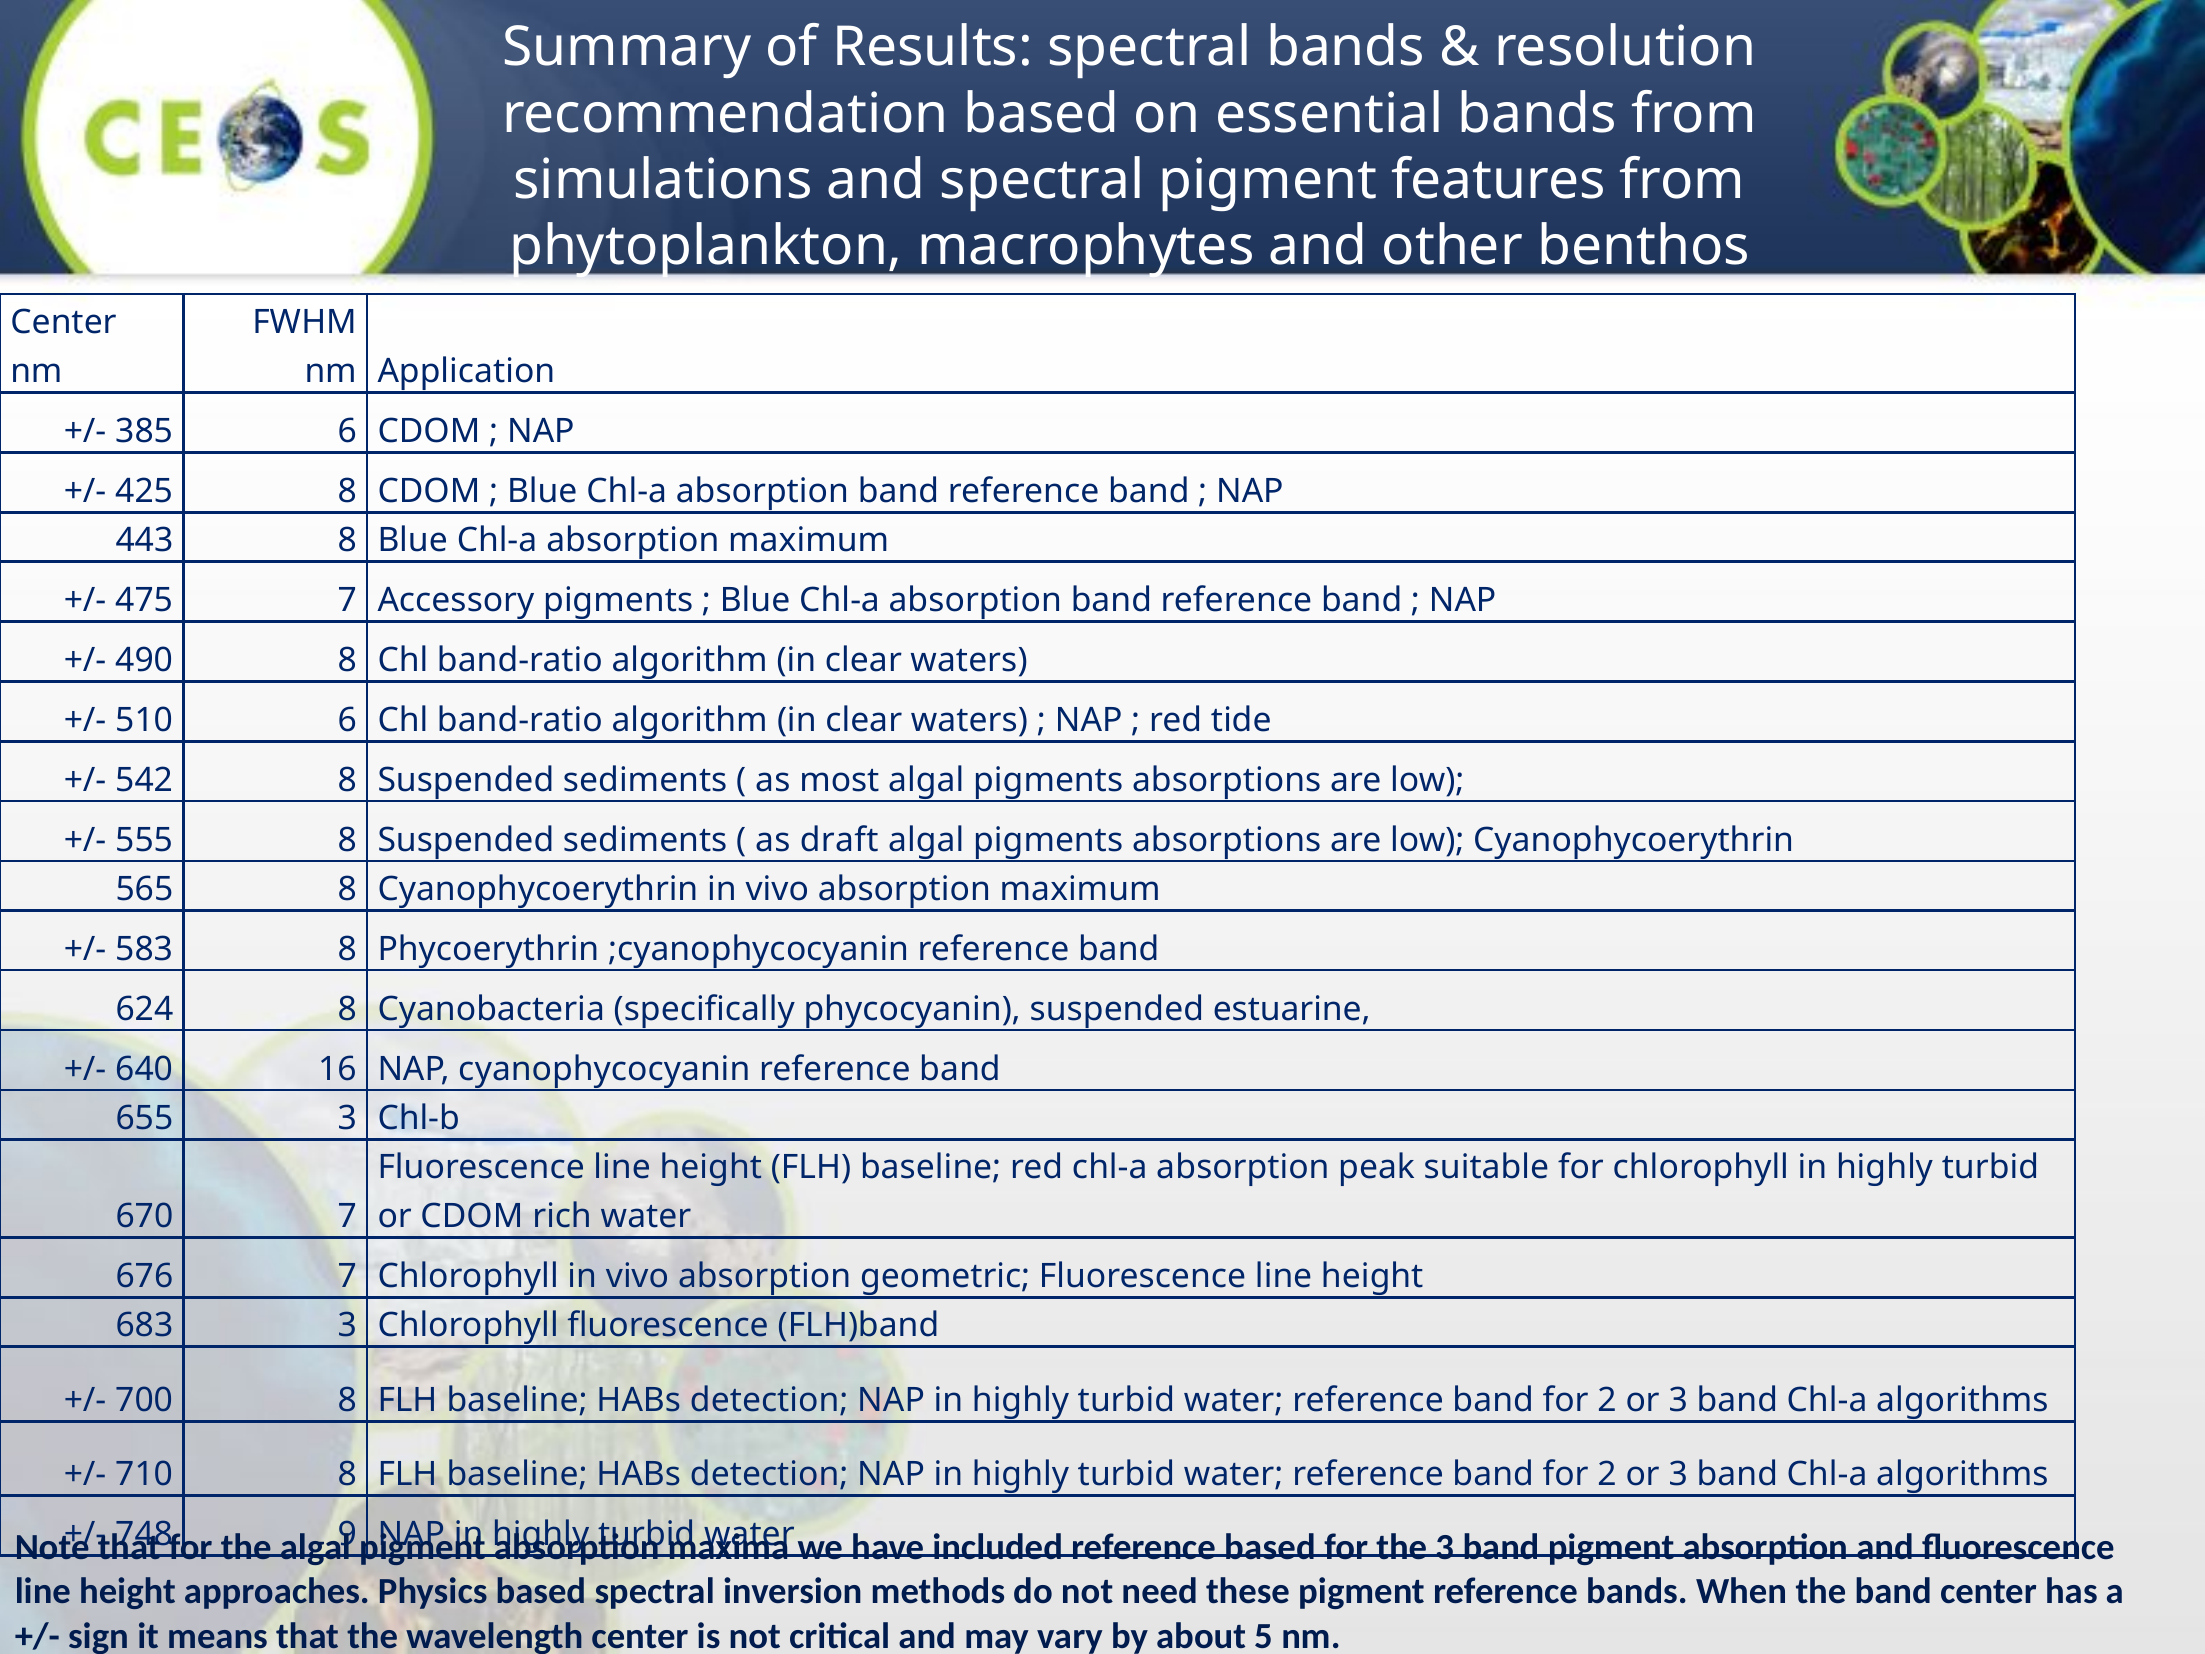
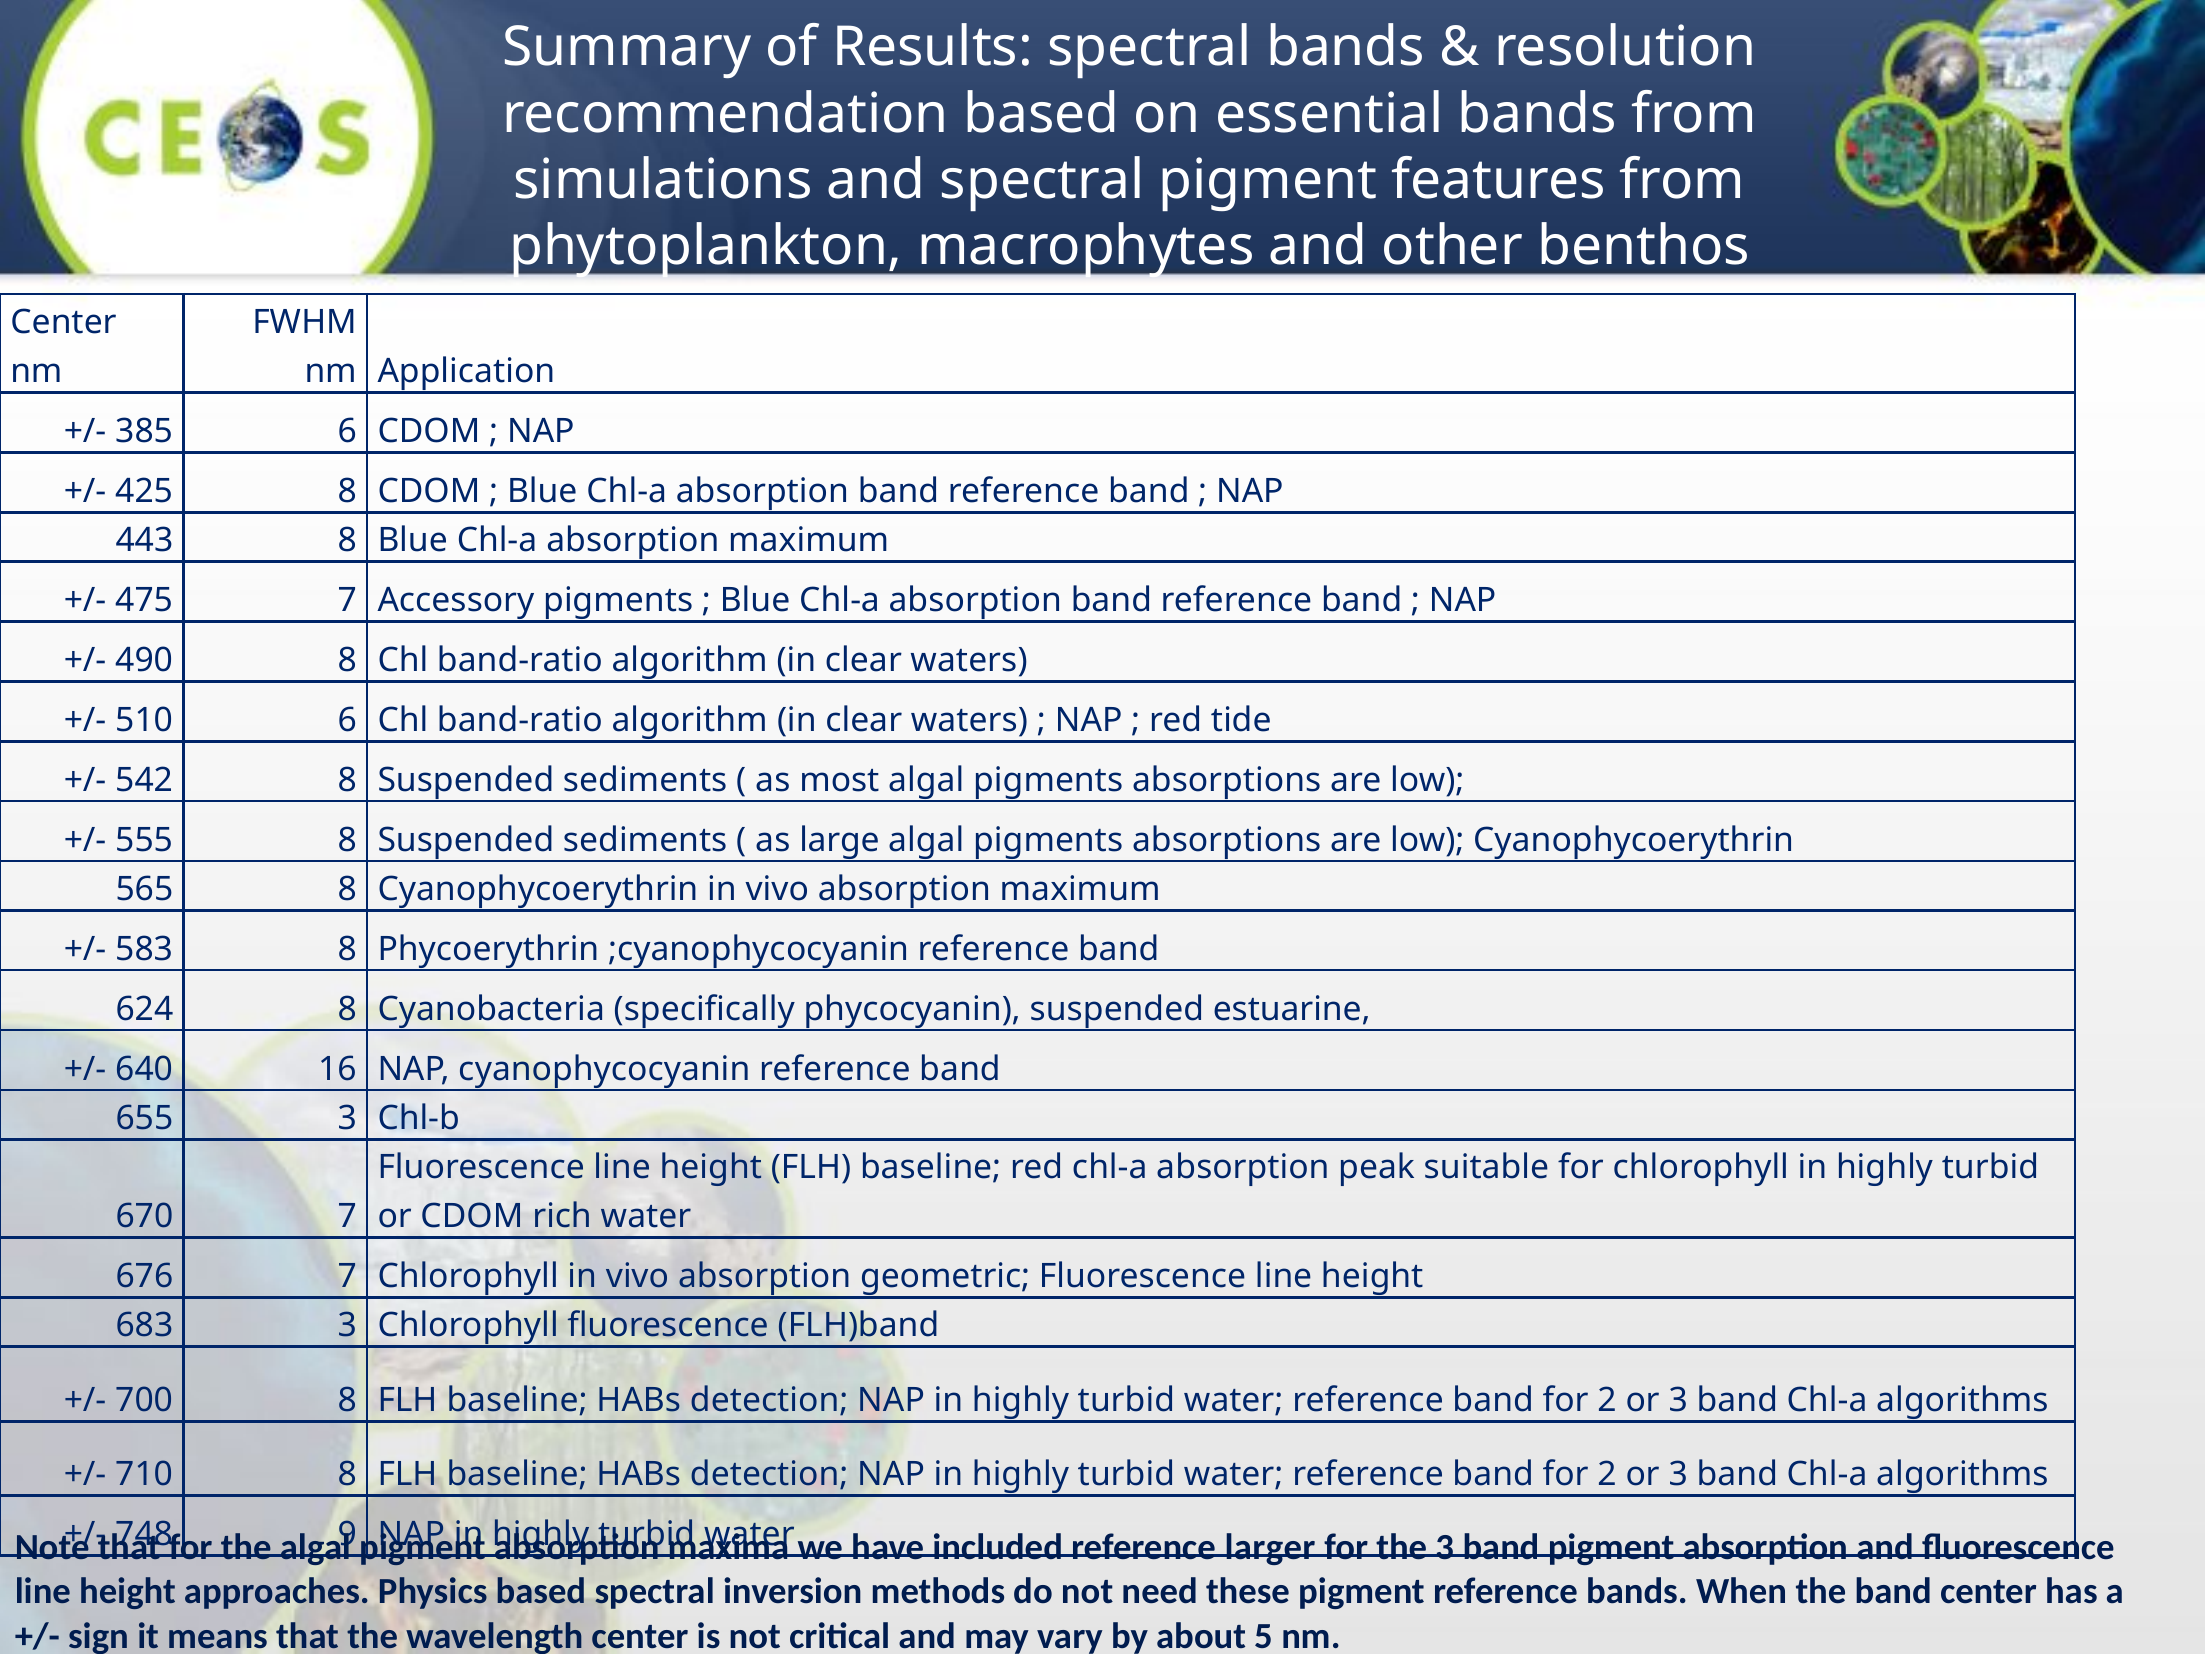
draft: draft -> large
reference based: based -> larger
